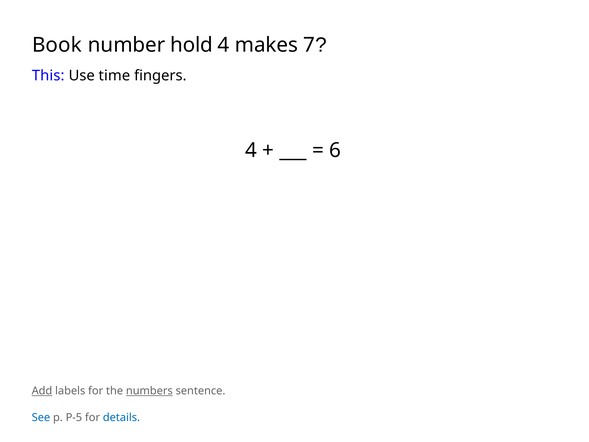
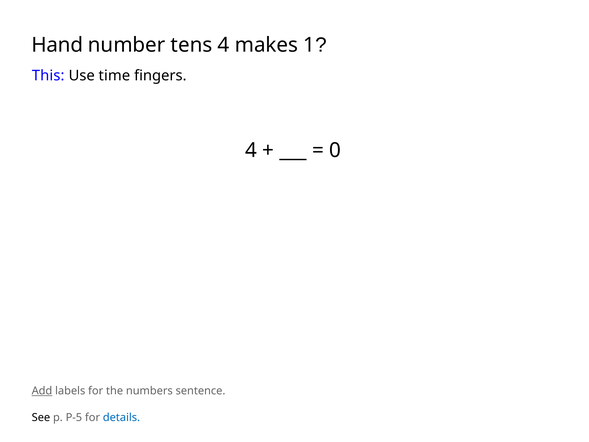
Book: Book -> Hand
hold: hold -> tens
7: 7 -> 1
6: 6 -> 0
numbers underline: present -> none
See colour: blue -> black
